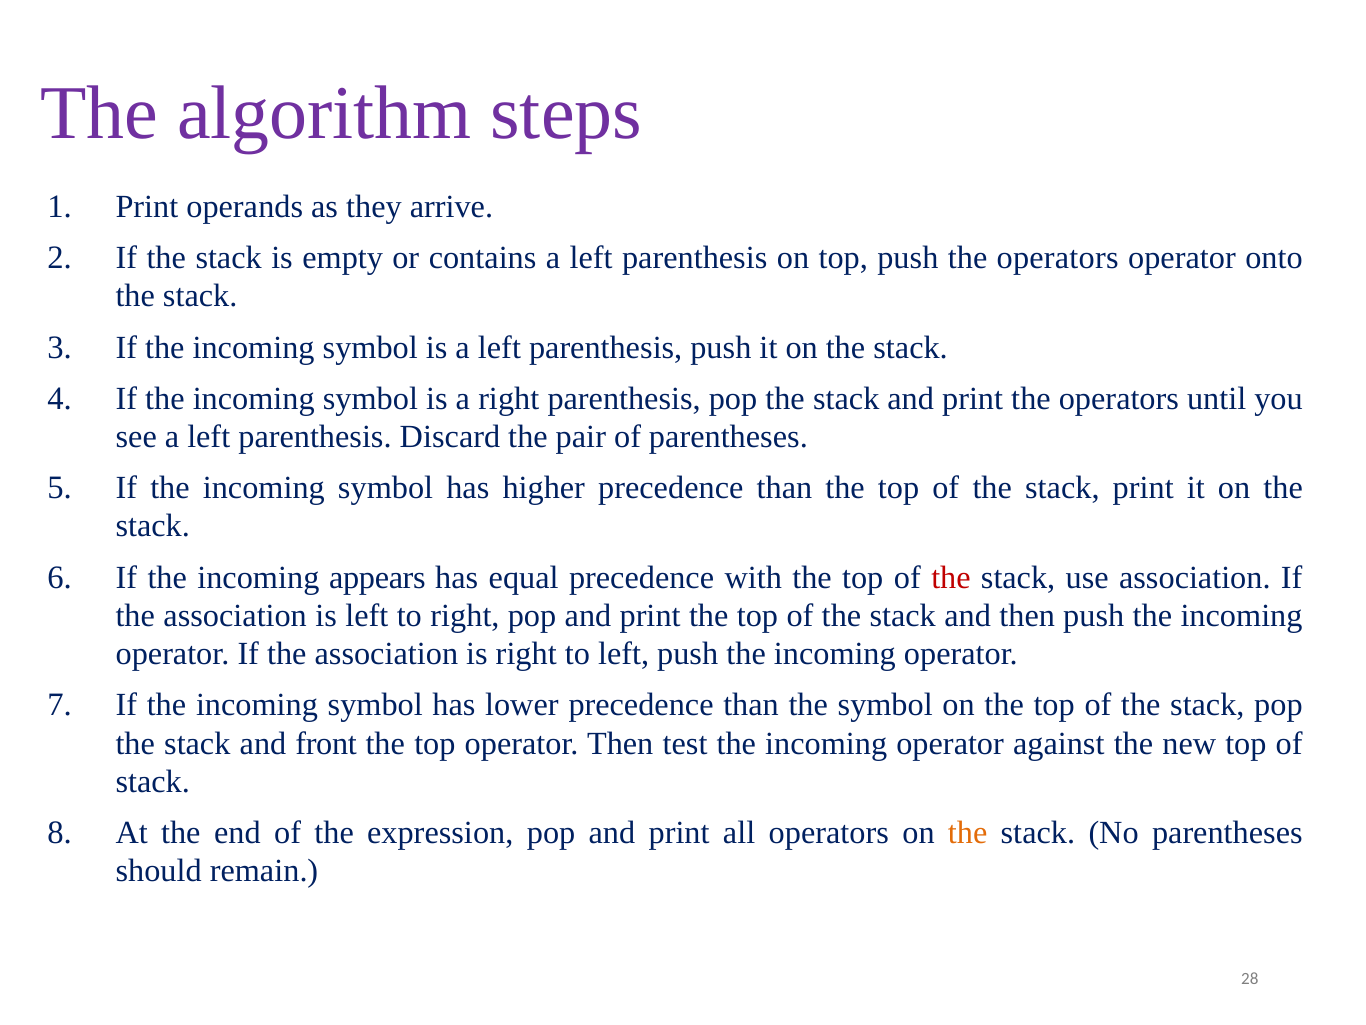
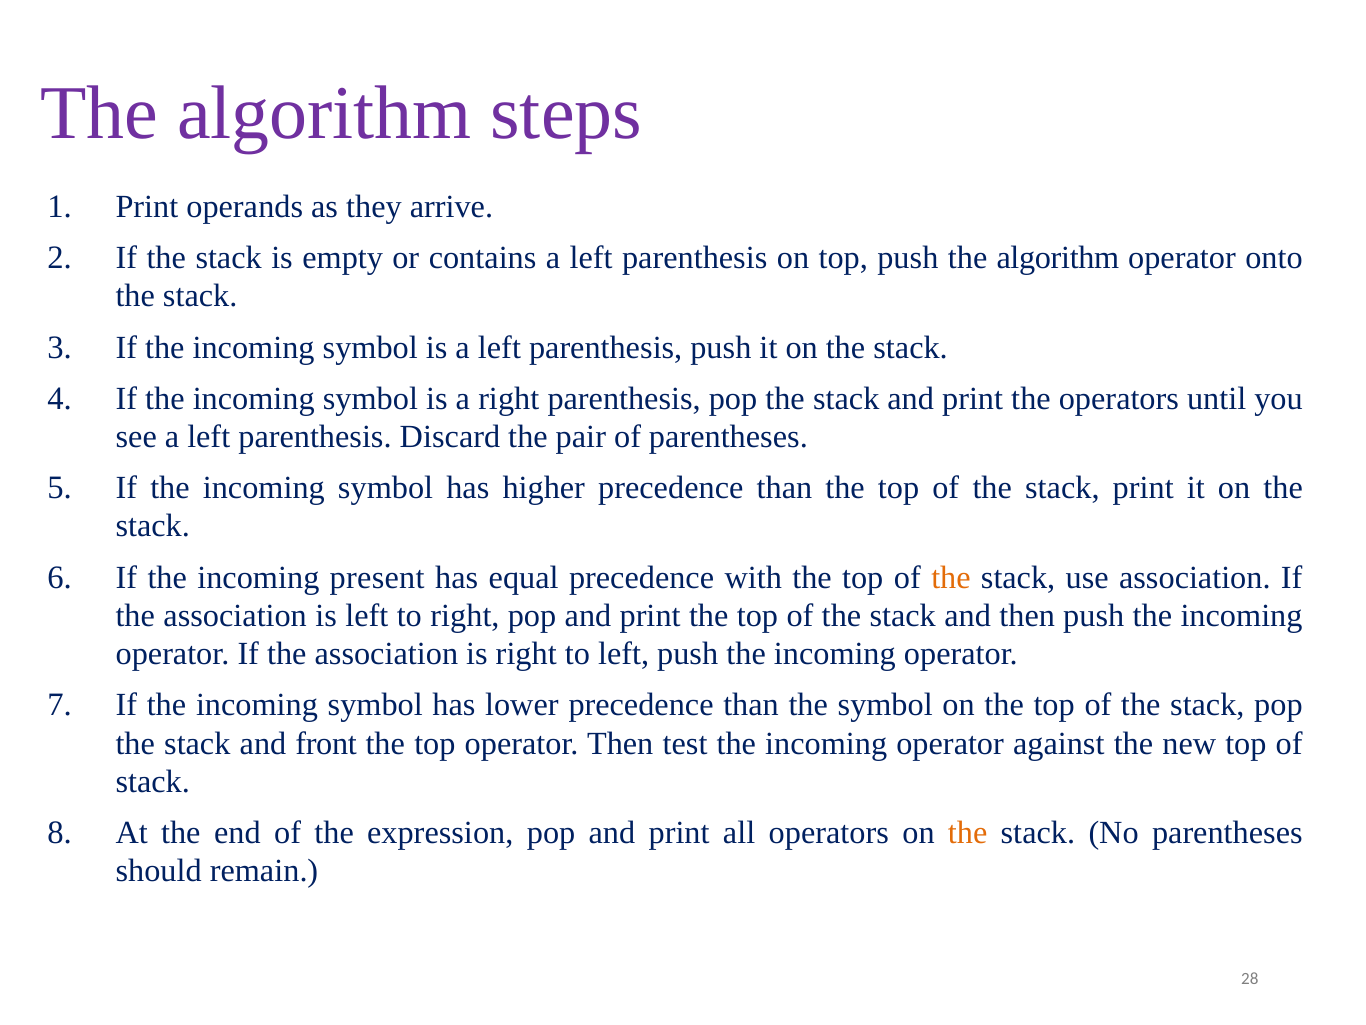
push the operators: operators -> algorithm
appears: appears -> present
the at (951, 577) colour: red -> orange
